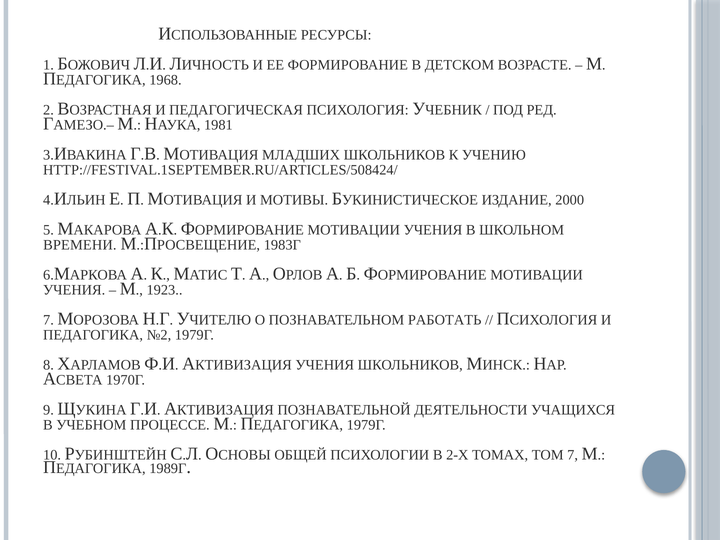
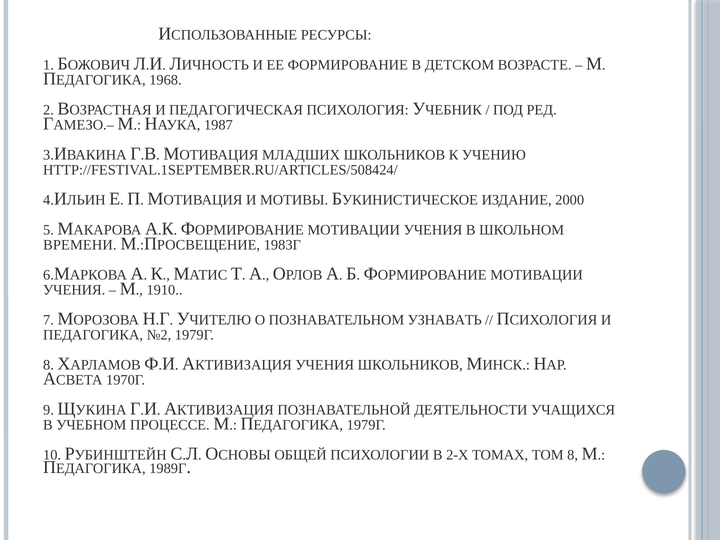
1981: 1981 -> 1987
1923: 1923 -> 1910
РАБОТАТЬ: РАБОТАТЬ -> УЗНАВАТЬ
ТОМ 7: 7 -> 8
